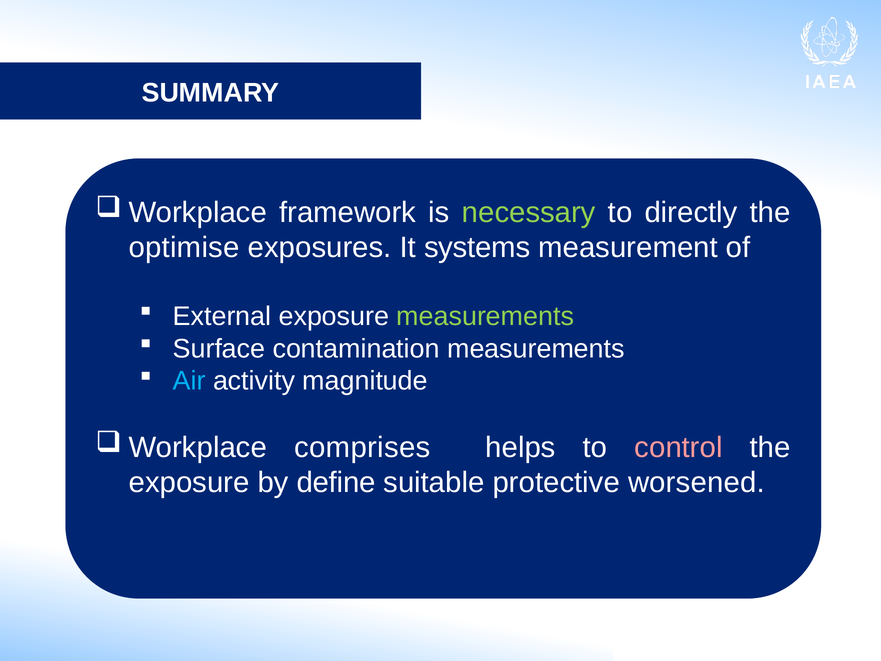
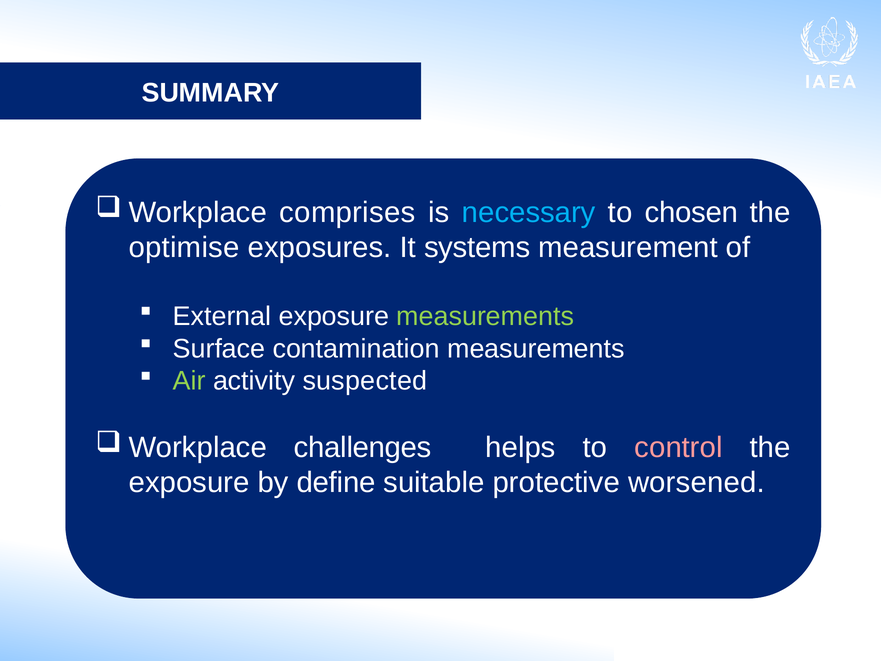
framework: framework -> comprises
necessary colour: light green -> light blue
directly: directly -> chosen
Air colour: light blue -> light green
magnitude: magnitude -> suspected
comprises: comprises -> challenges
